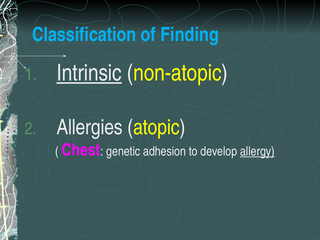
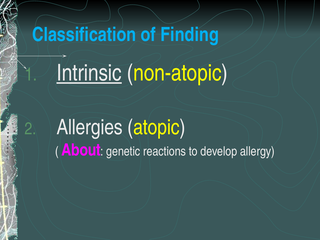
Chest: Chest -> About
adhesion: adhesion -> reactions
allergy underline: present -> none
